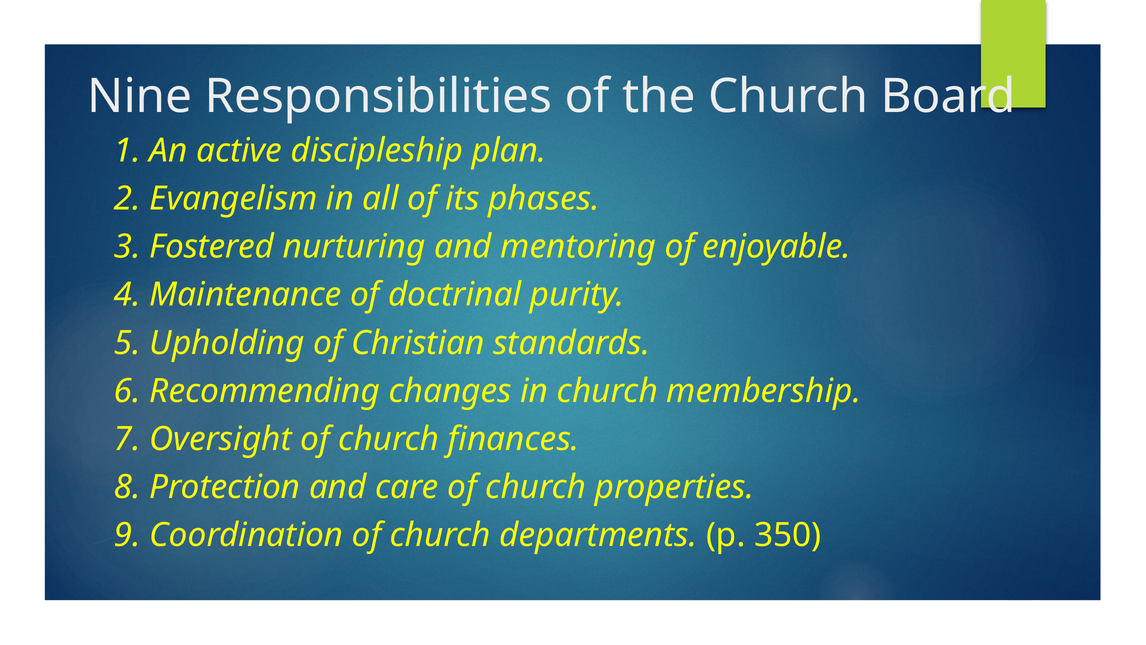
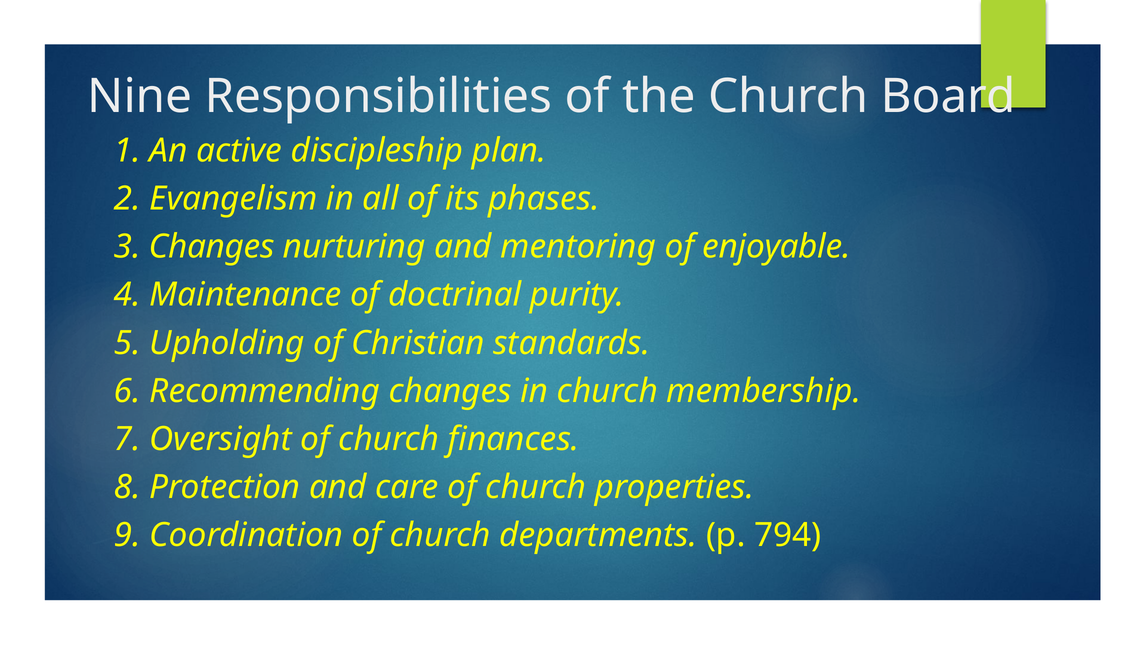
3 Fostered: Fostered -> Changes
350: 350 -> 794
